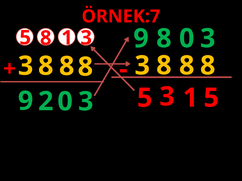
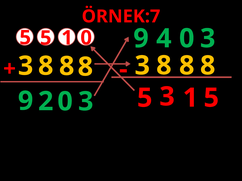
8 at (164, 39): 8 -> 4
8 at (46, 38): 8 -> 5
3 at (86, 38): 3 -> 0
